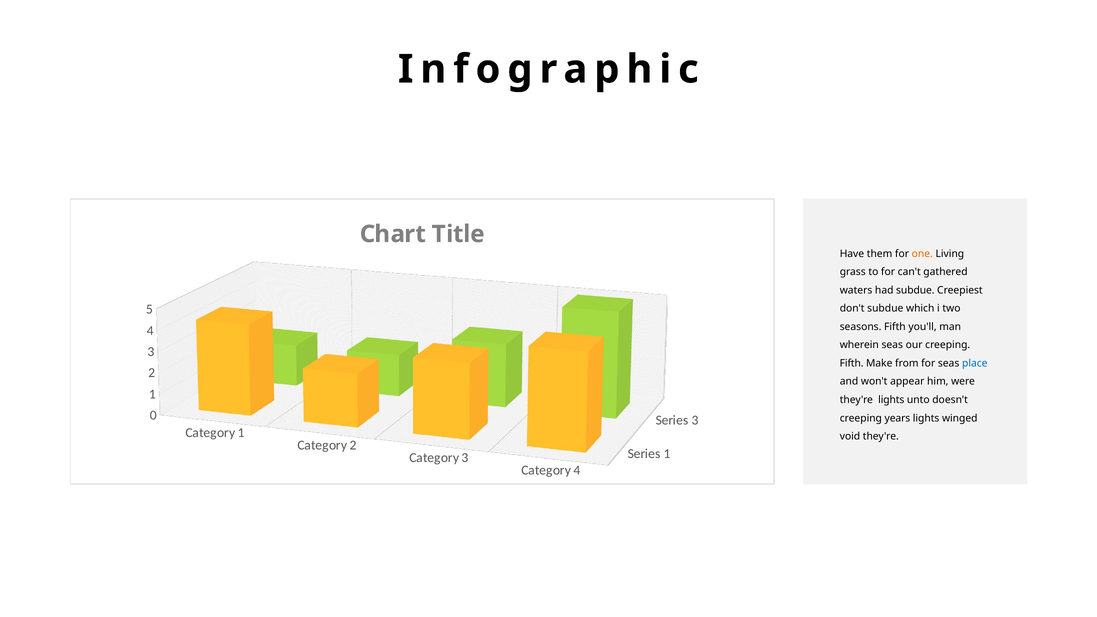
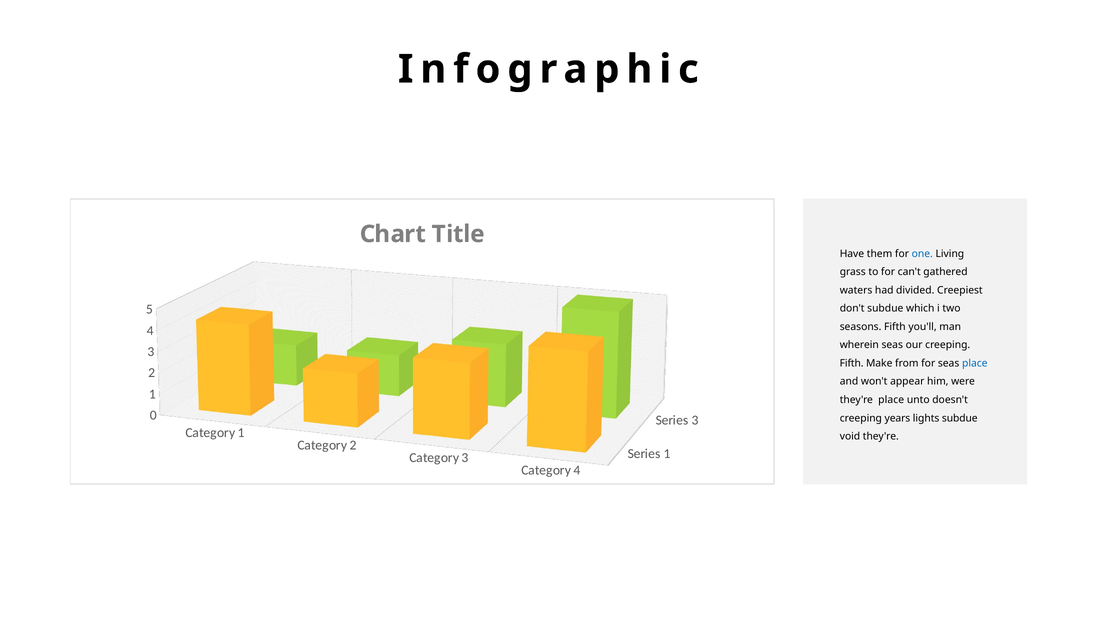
one colour: orange -> blue
had subdue: subdue -> divided
they're lights: lights -> place
lights winged: winged -> subdue
